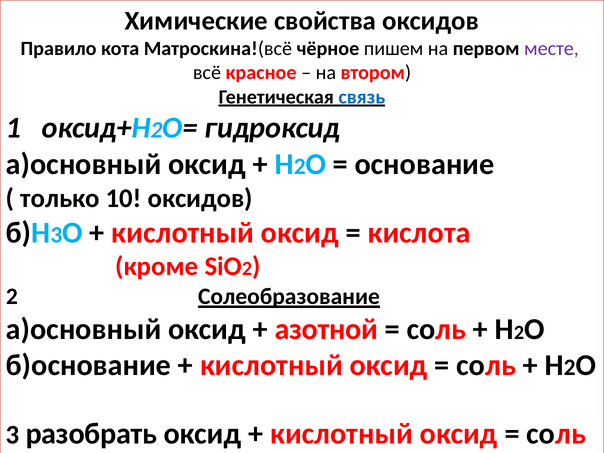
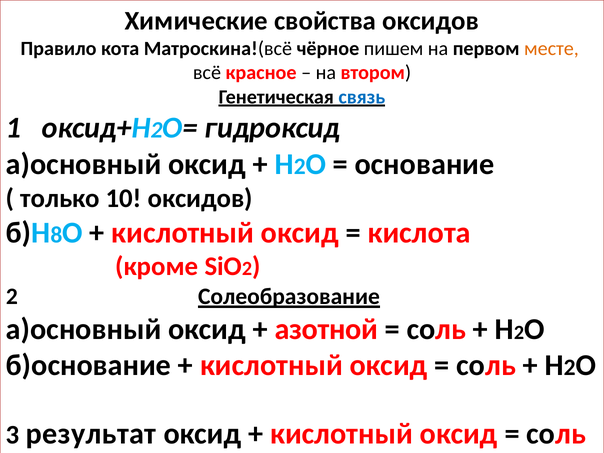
месте colour: purple -> orange
3 at (56, 235): 3 -> 8
разобрать: разобрать -> результат
